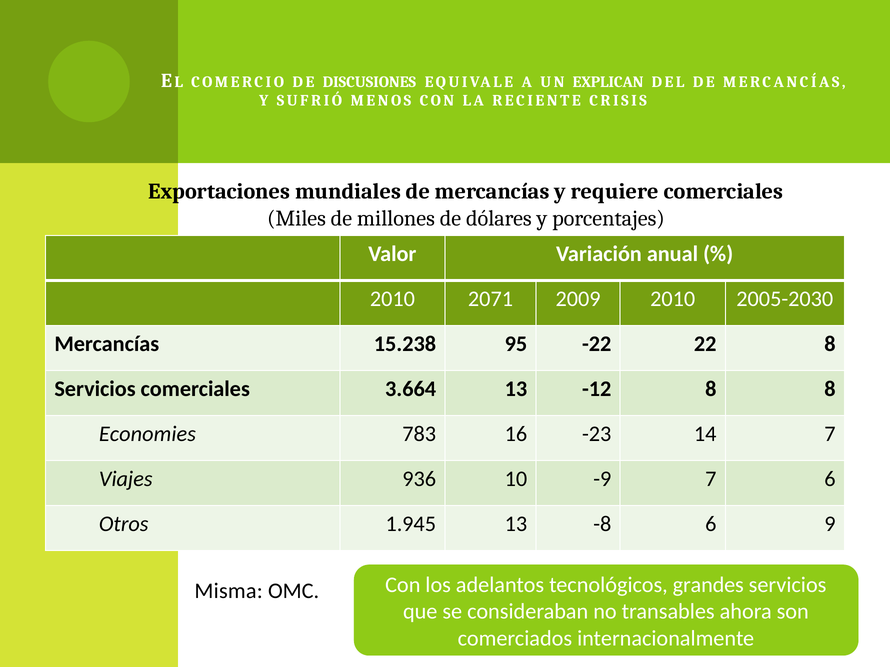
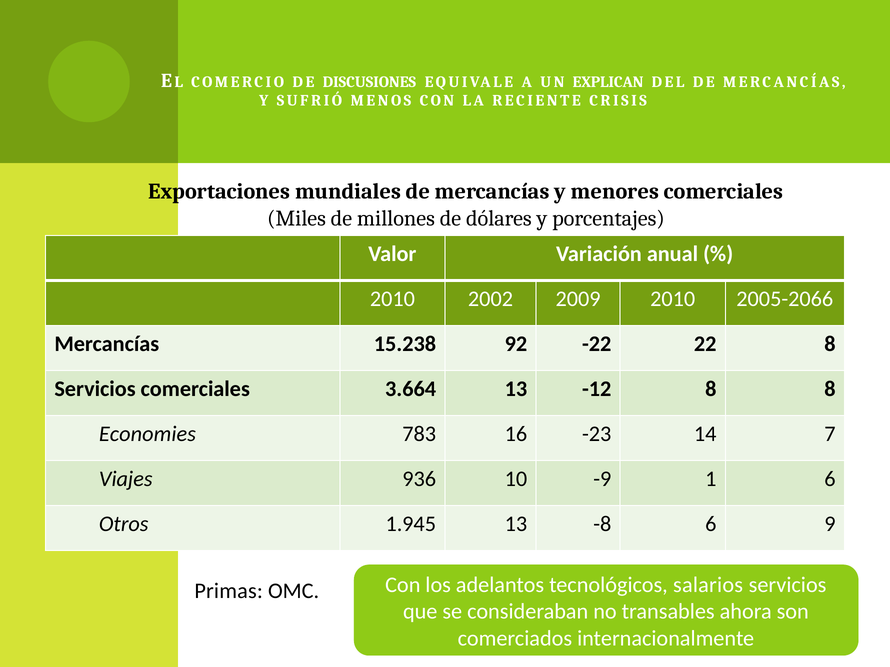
requiere: requiere -> menores
2071: 2071 -> 2002
2005-2030: 2005-2030 -> 2005-2066
95: 95 -> 92
-9 7: 7 -> 1
grandes: grandes -> salarios
Misma: Misma -> Primas
